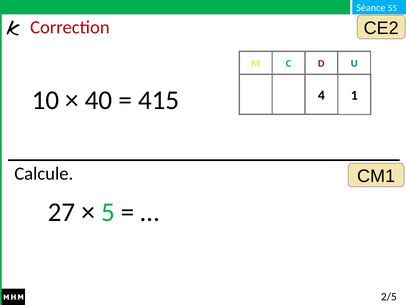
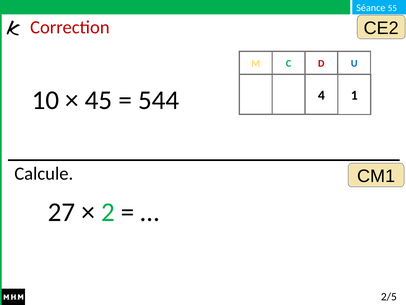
40: 40 -> 45
415: 415 -> 544
5: 5 -> 2
